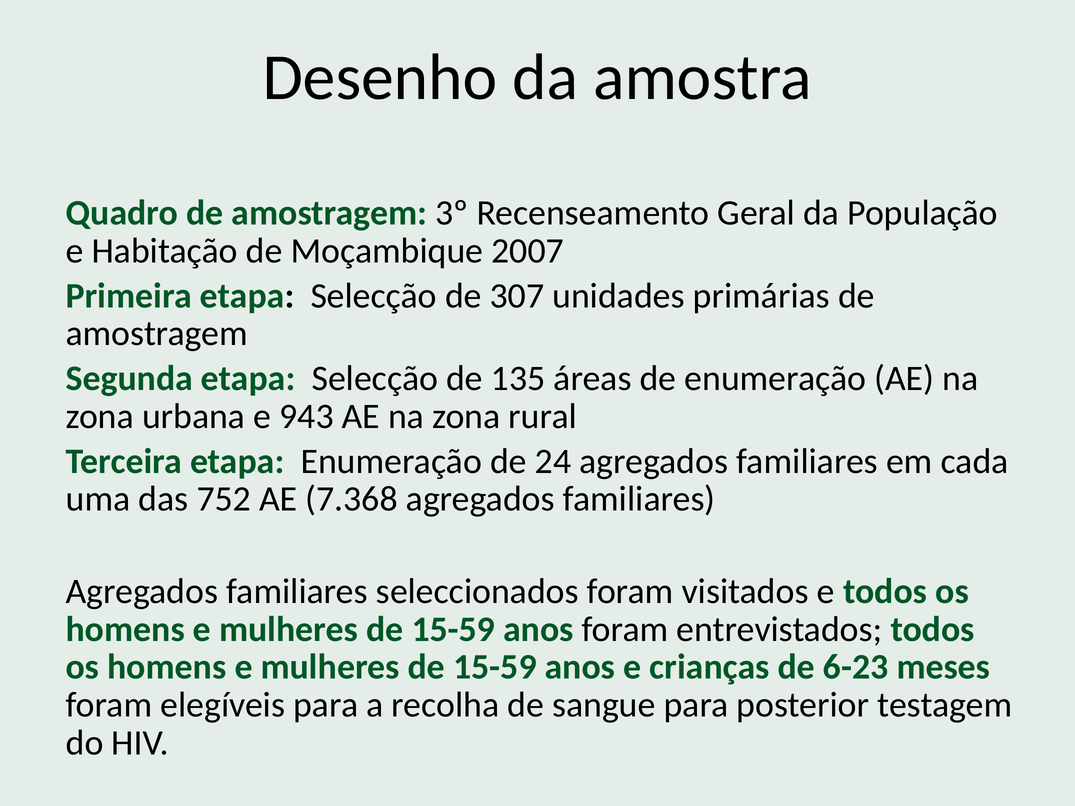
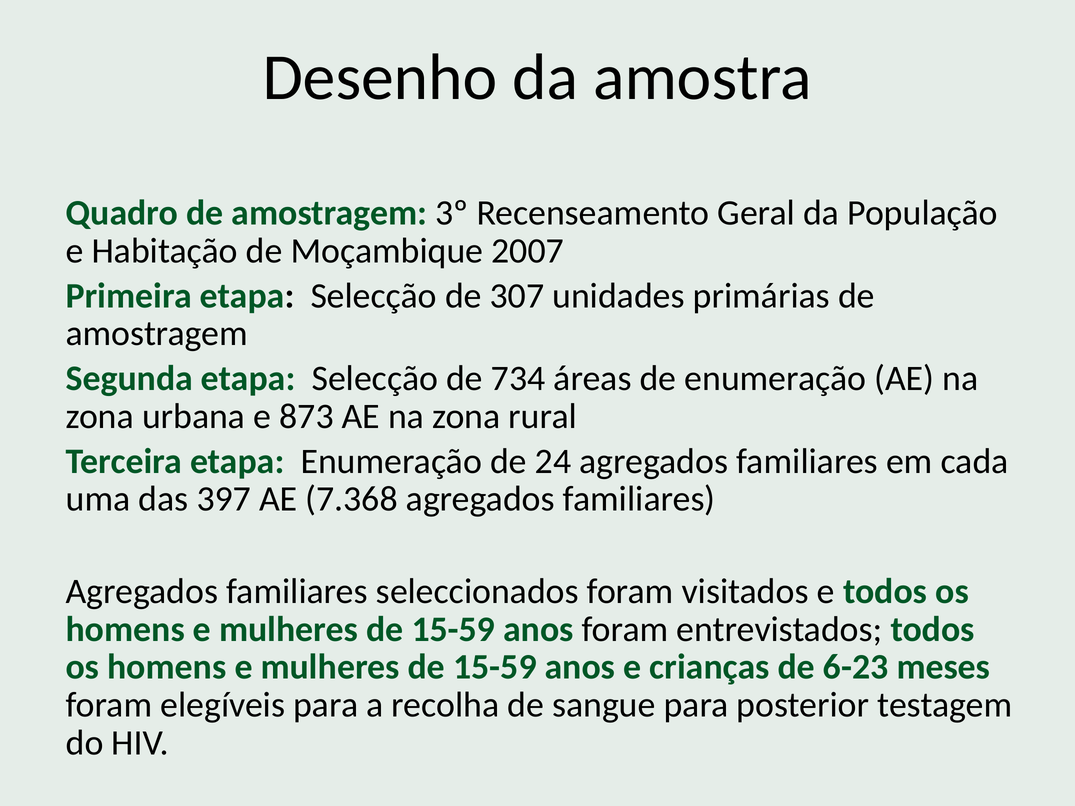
135: 135 -> 734
943: 943 -> 873
752: 752 -> 397
